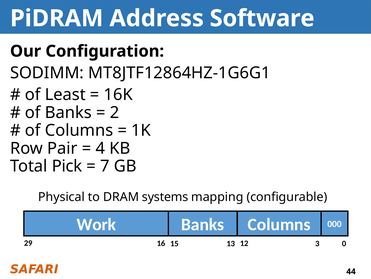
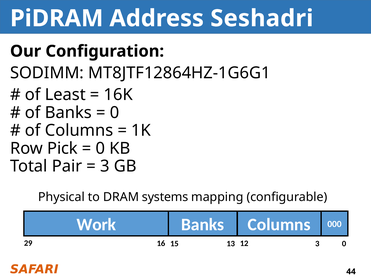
Software: Software -> Seshadri
2 at (114, 112): 2 -> 0
Pair: Pair -> Pick
4 at (100, 148): 4 -> 0
Pick: Pick -> Pair
7 at (105, 166): 7 -> 3
